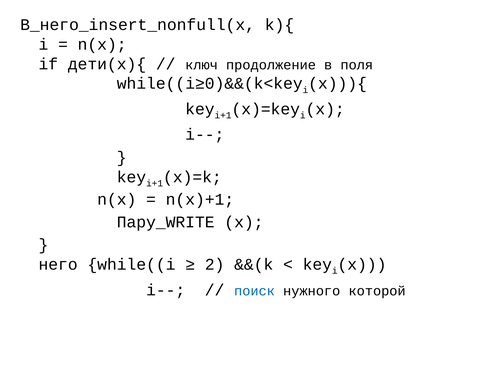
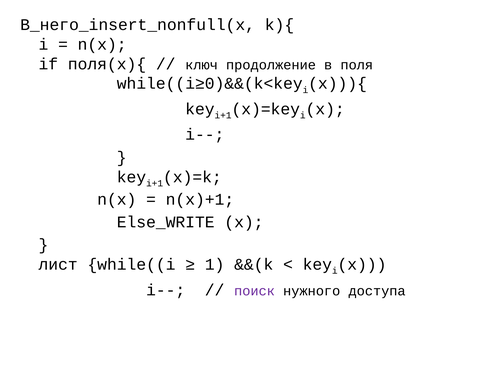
дети(x){: дети(x){ -> поля(x){
Пару_WRITE: Пару_WRITE -> Else_WRITE
него: него -> лист
2: 2 -> 1
поиск colour: blue -> purple
которой: которой -> доступа
